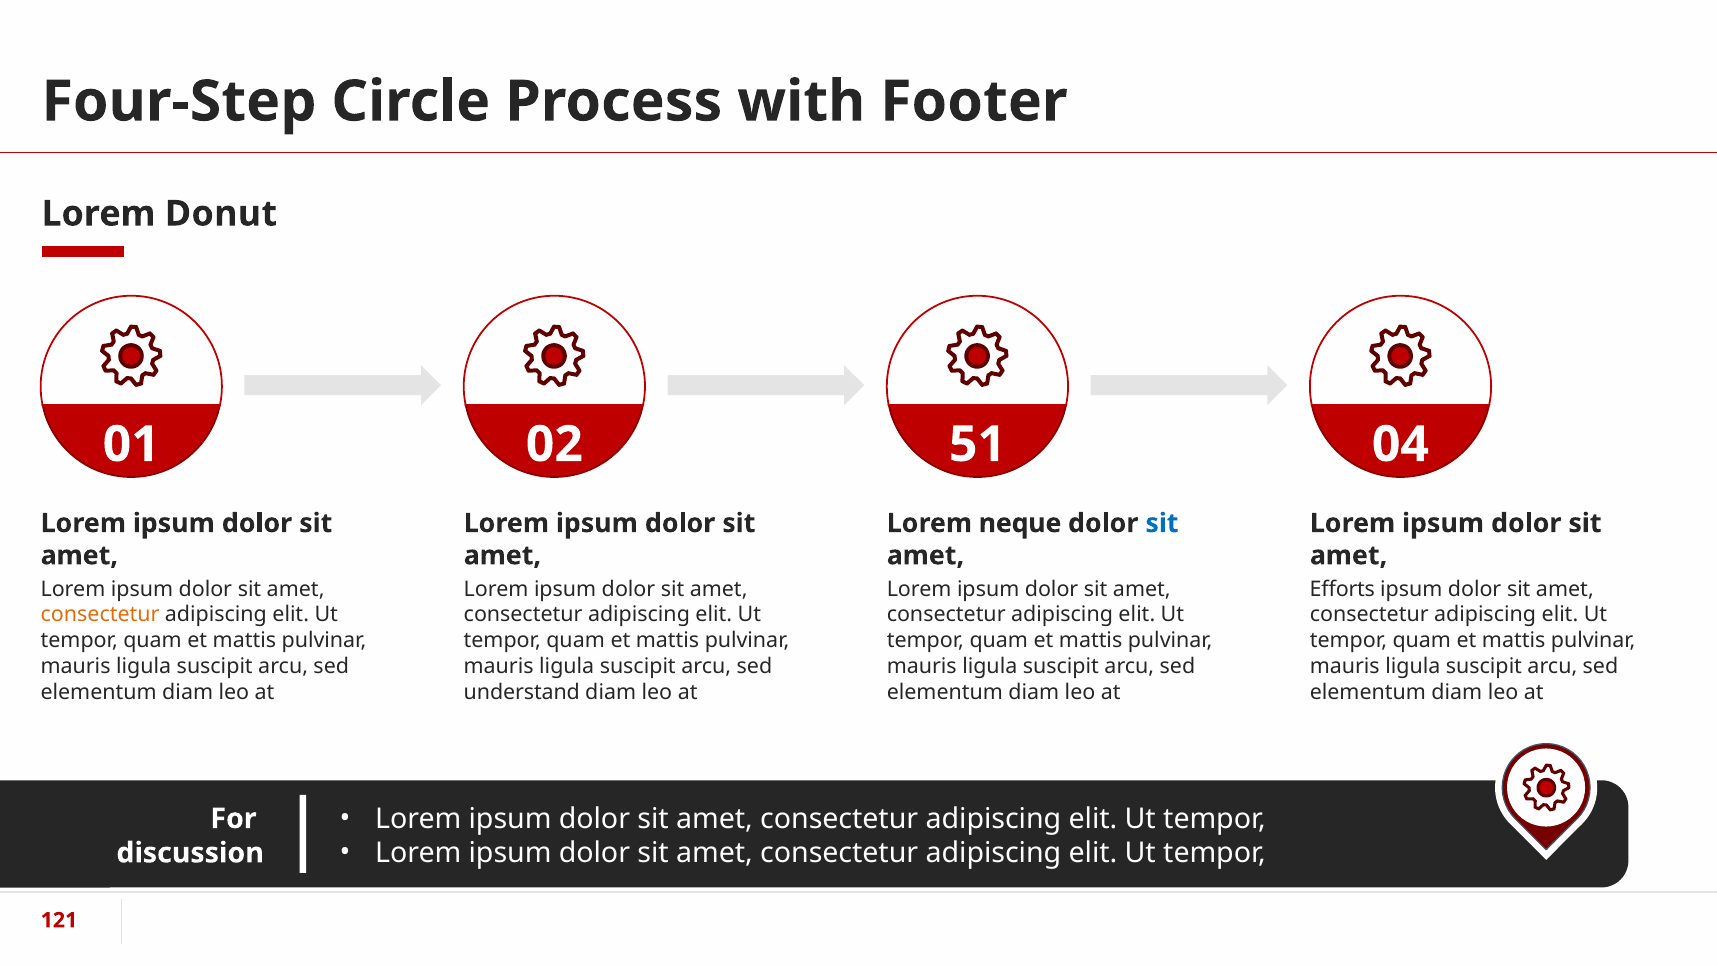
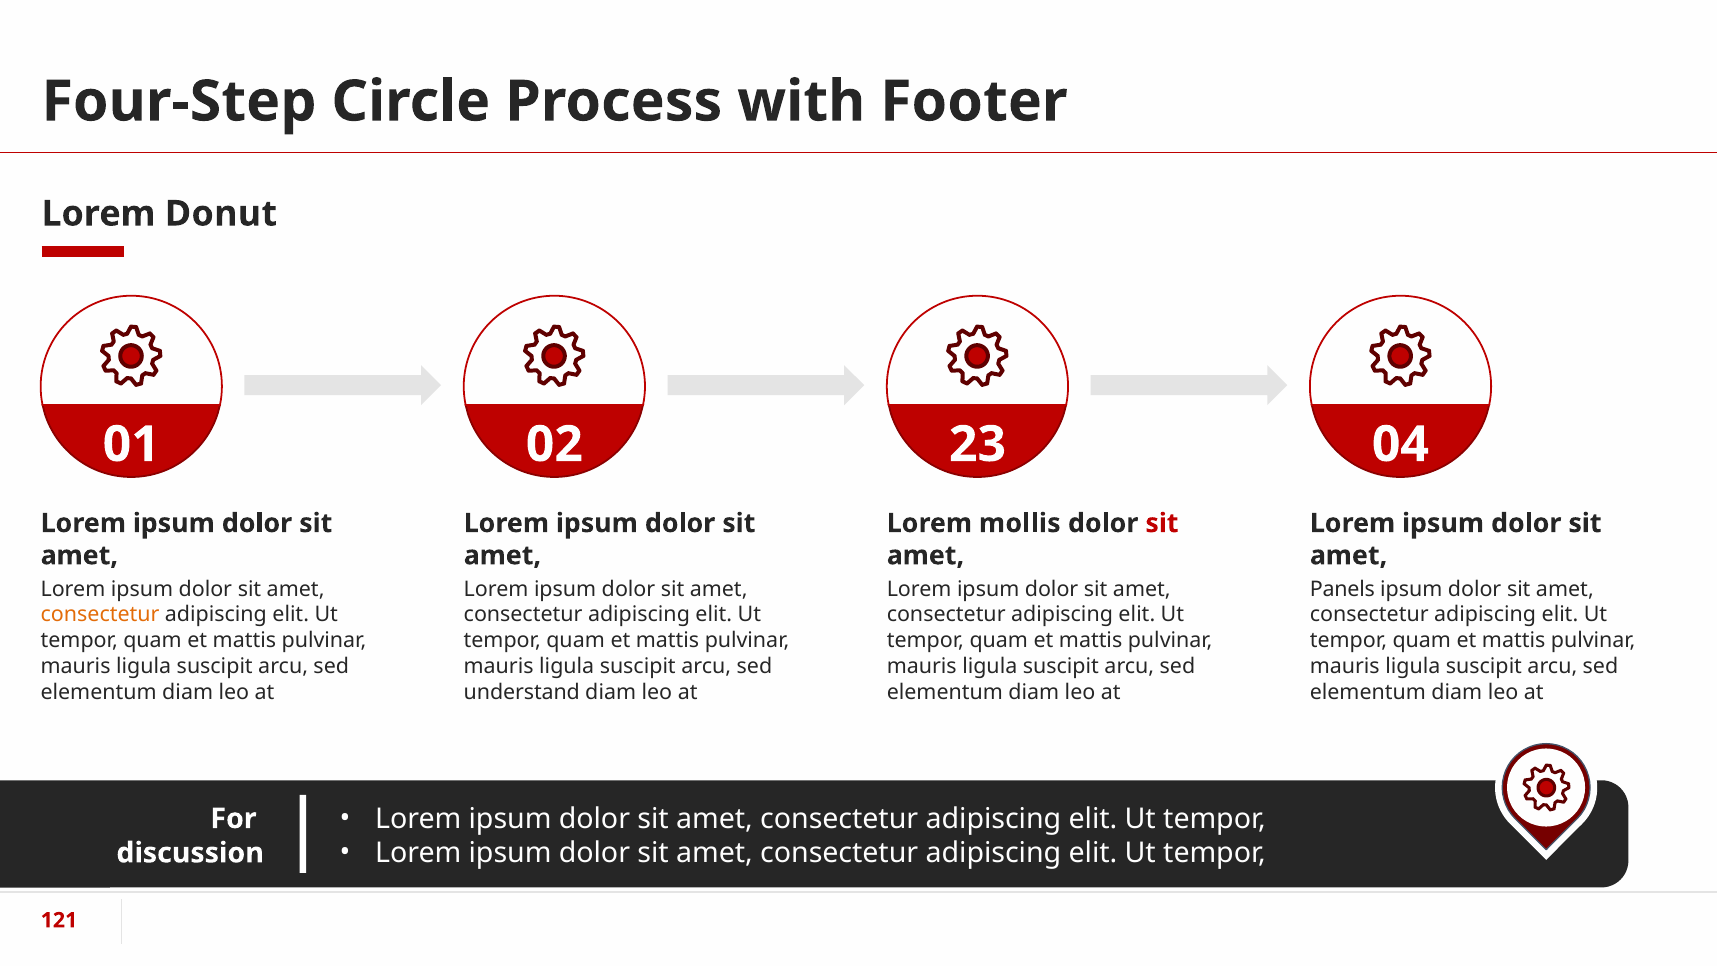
51: 51 -> 23
neque: neque -> mollis
sit at (1162, 523) colour: blue -> red
Efforts: Efforts -> Panels
